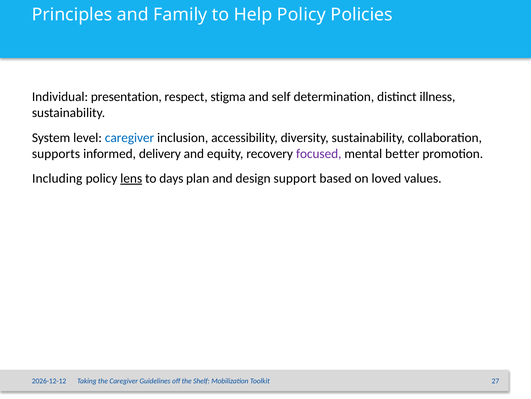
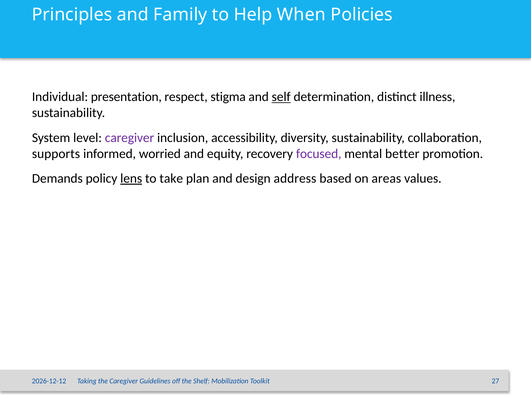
Help Policy: Policy -> When
self underline: none -> present
caregiver at (130, 137) colour: blue -> purple
delivery: delivery -> worried
Including: Including -> Demands
days: days -> take
support: support -> address
loved: loved -> areas
